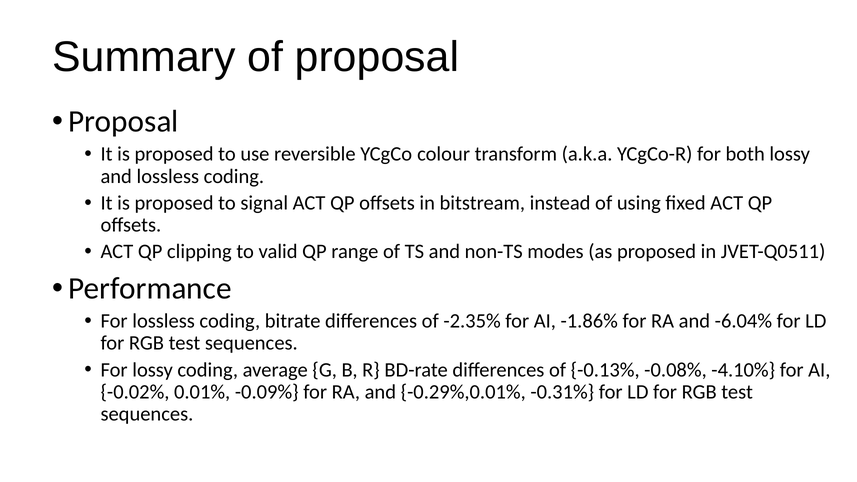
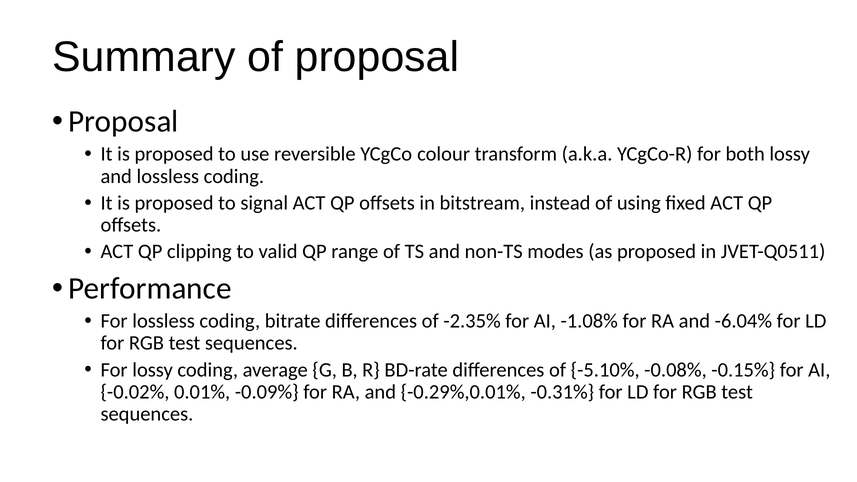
-1.86%: -1.86% -> -1.08%
-0.13%: -0.13% -> -5.10%
-4.10%: -4.10% -> -0.15%
